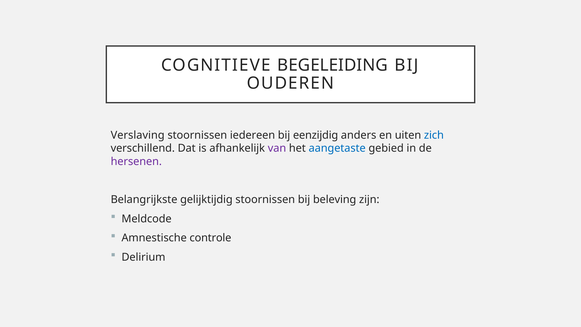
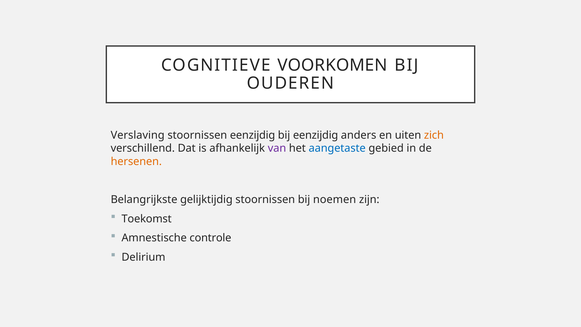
BEGELEIDING: BEGELEIDING -> VOORKOMEN
stoornissen iedereen: iedereen -> eenzijdig
zich colour: blue -> orange
hersenen colour: purple -> orange
beleving: beleving -> noemen
Meldcode: Meldcode -> Toekomst
